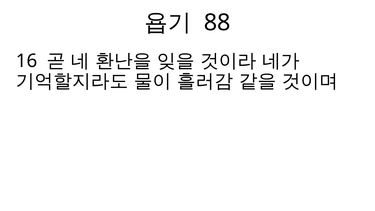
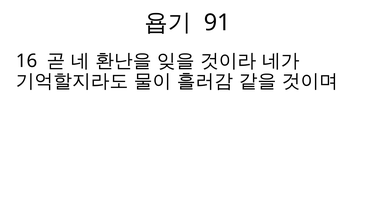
88: 88 -> 91
